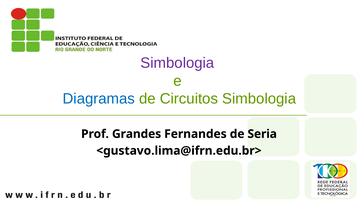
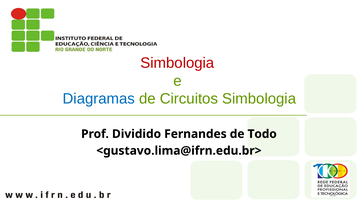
Simbologia at (177, 63) colour: purple -> red
Grandes: Grandes -> Dividido
Seria: Seria -> Todo
